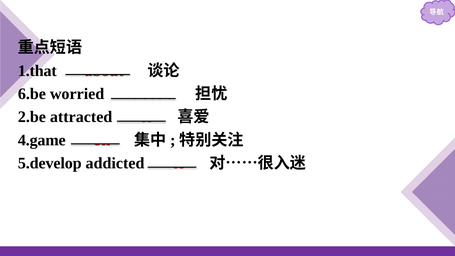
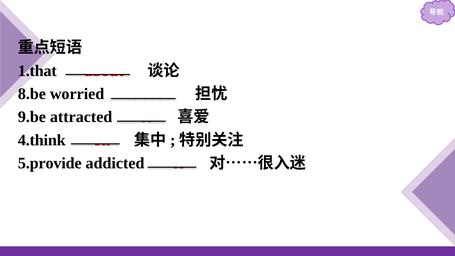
6.be: 6.be -> 8.be
2.be: 2.be -> 9.be
4.game: 4.game -> 4.think
5.develop: 5.develop -> 5.provide
